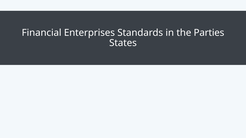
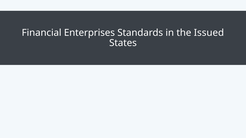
Parties: Parties -> Issued
